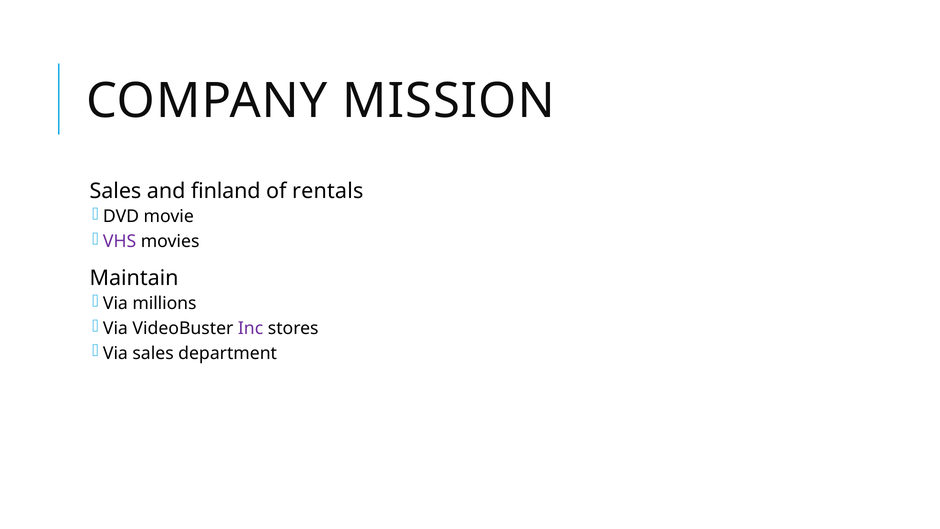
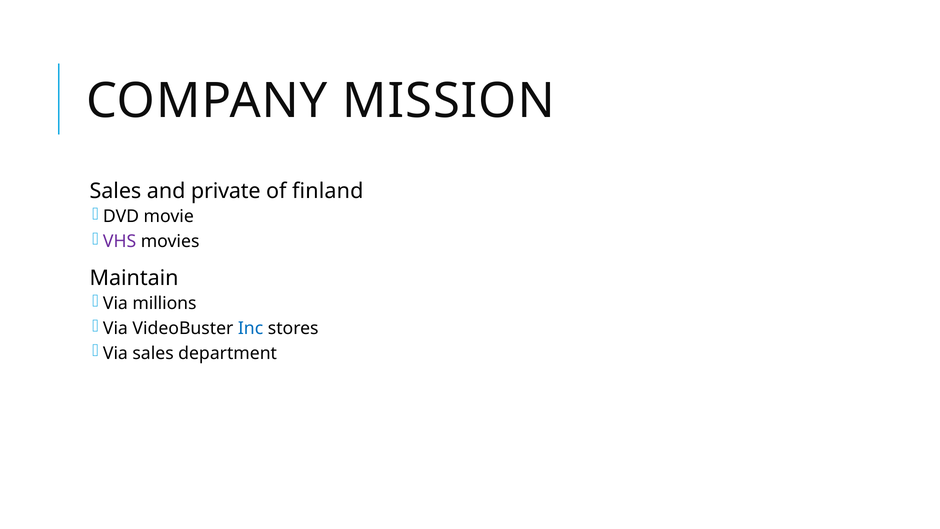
finland: finland -> private
rentals: rentals -> finland
Inc colour: purple -> blue
